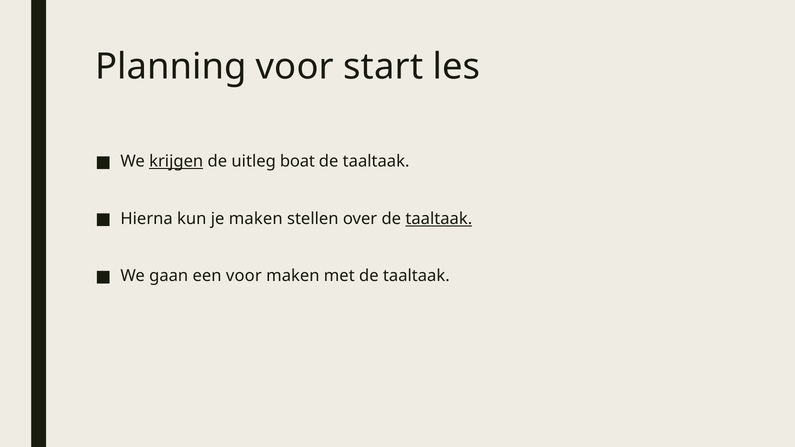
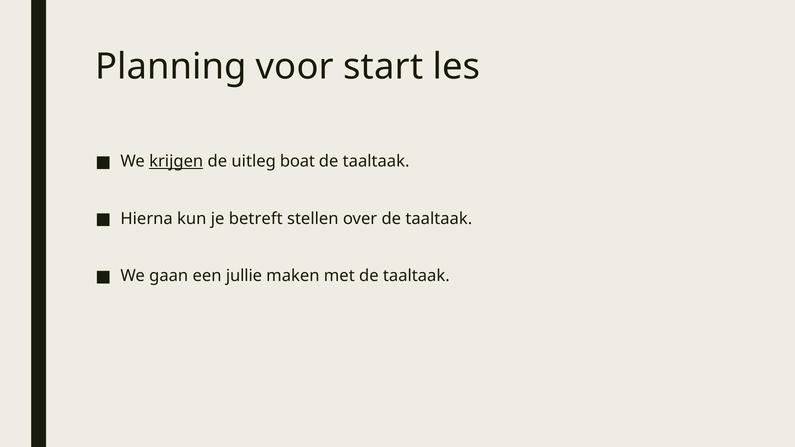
je maken: maken -> betreft
taaltaak at (439, 219) underline: present -> none
een voor: voor -> jullie
